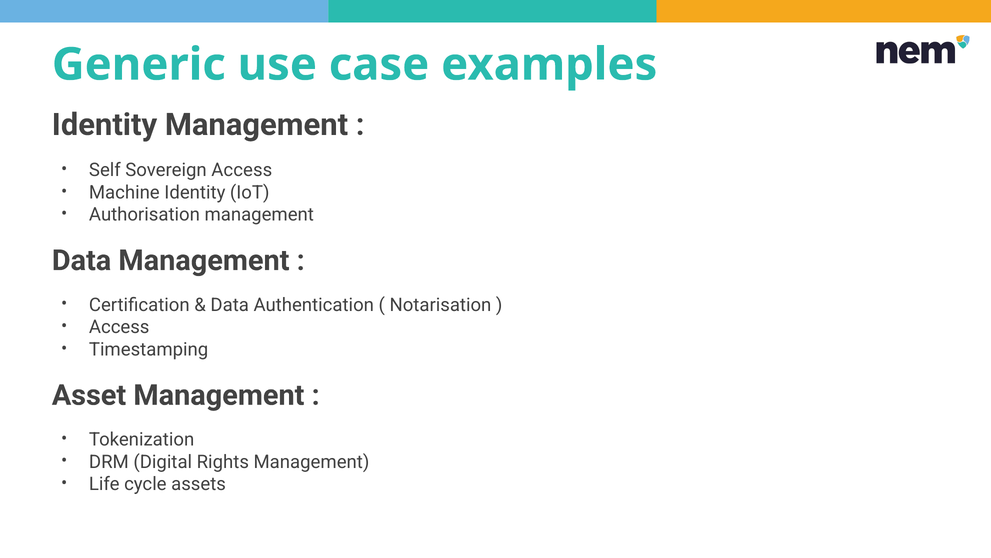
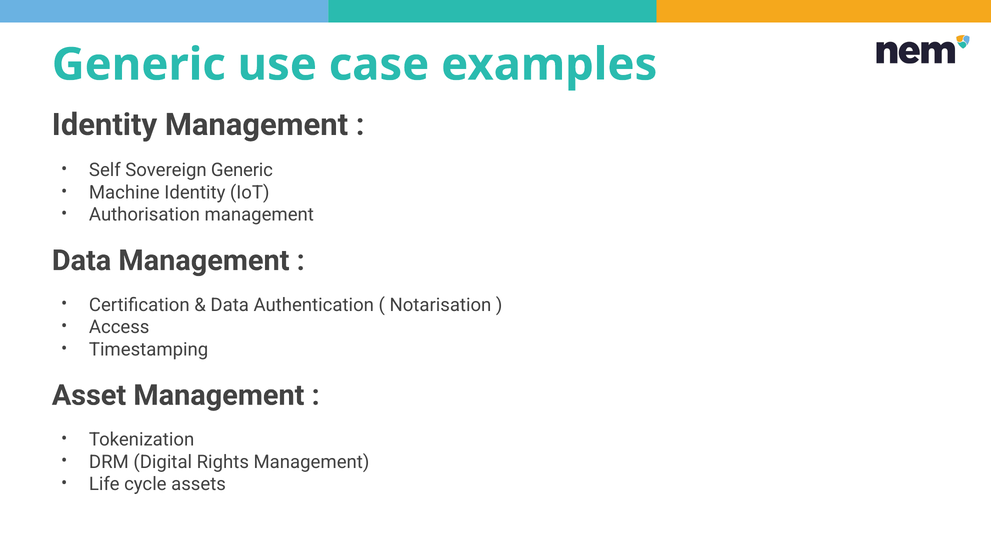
Sovereign Access: Access -> Generic
